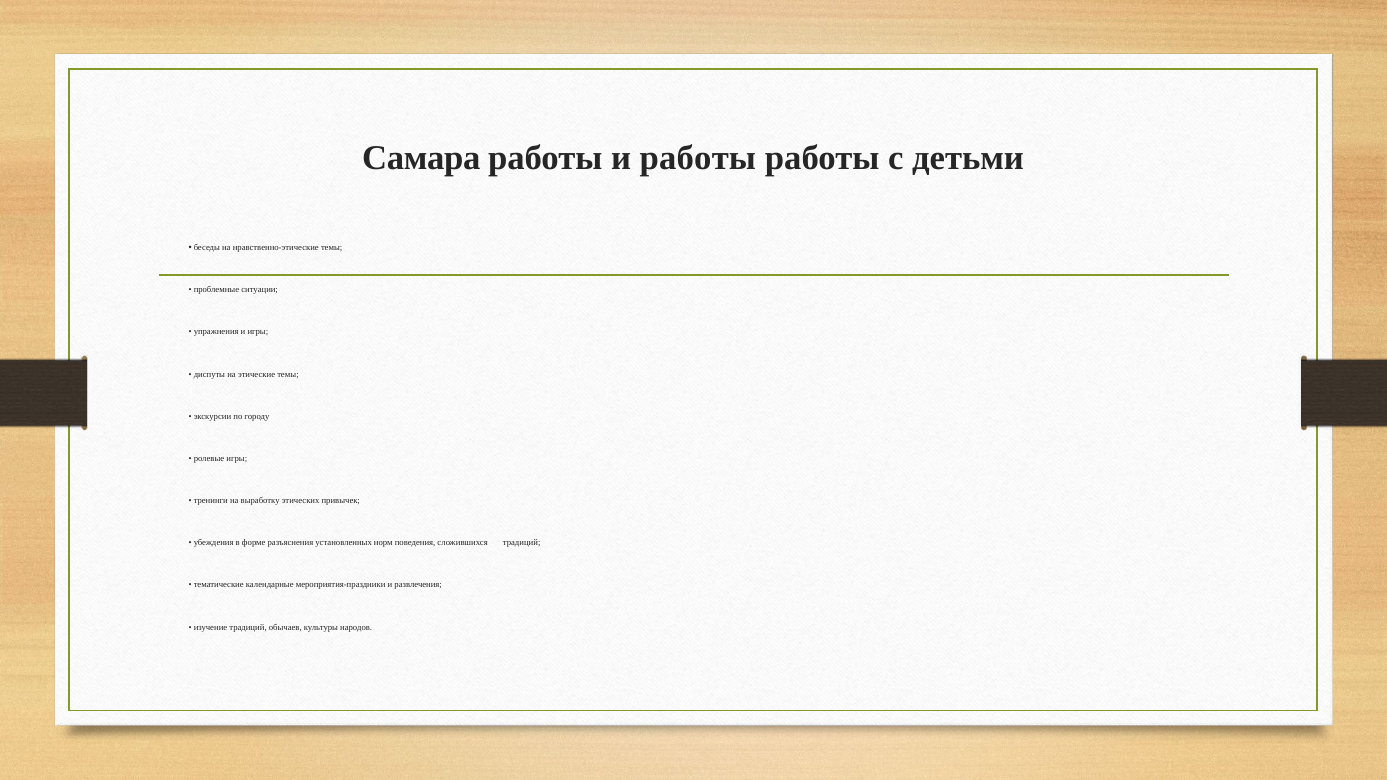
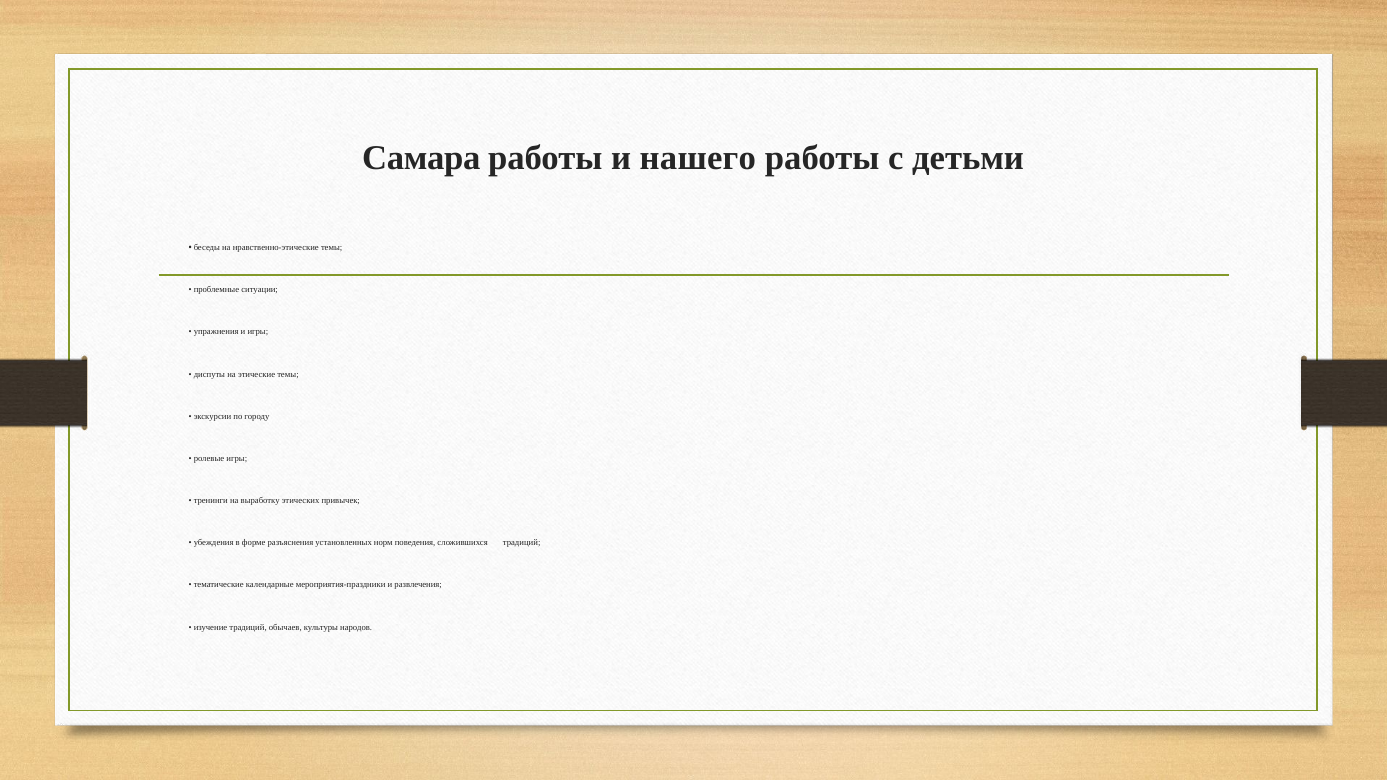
и работы: работы -> нашего
